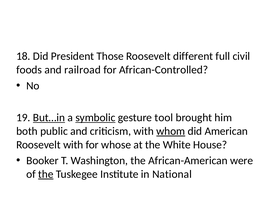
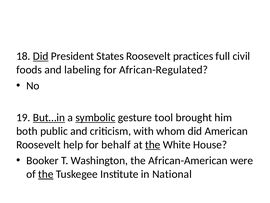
Did at (41, 56) underline: none -> present
Those: Those -> States
different: different -> practices
railroad: railroad -> labeling
African-Controlled: African-Controlled -> African-Regulated
whom underline: present -> none
Roosevelt with: with -> help
whose: whose -> behalf
the at (153, 144) underline: none -> present
